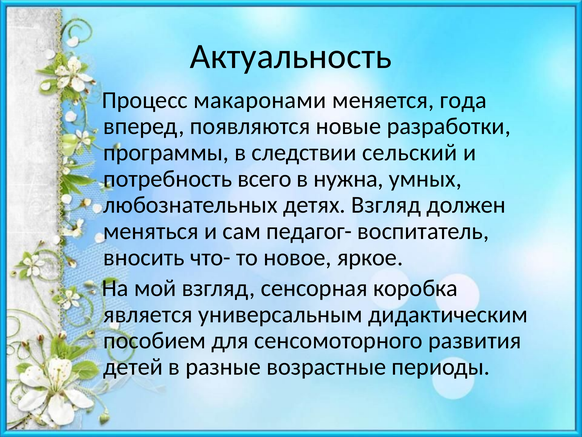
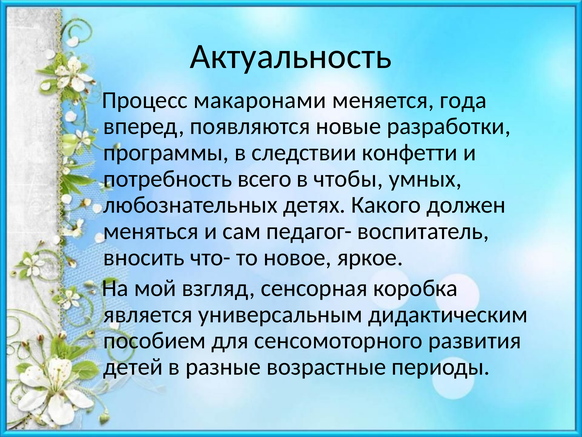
сельский: сельский -> конфетти
нужна: нужна -> чтобы
детях Взгляд: Взгляд -> Какого
